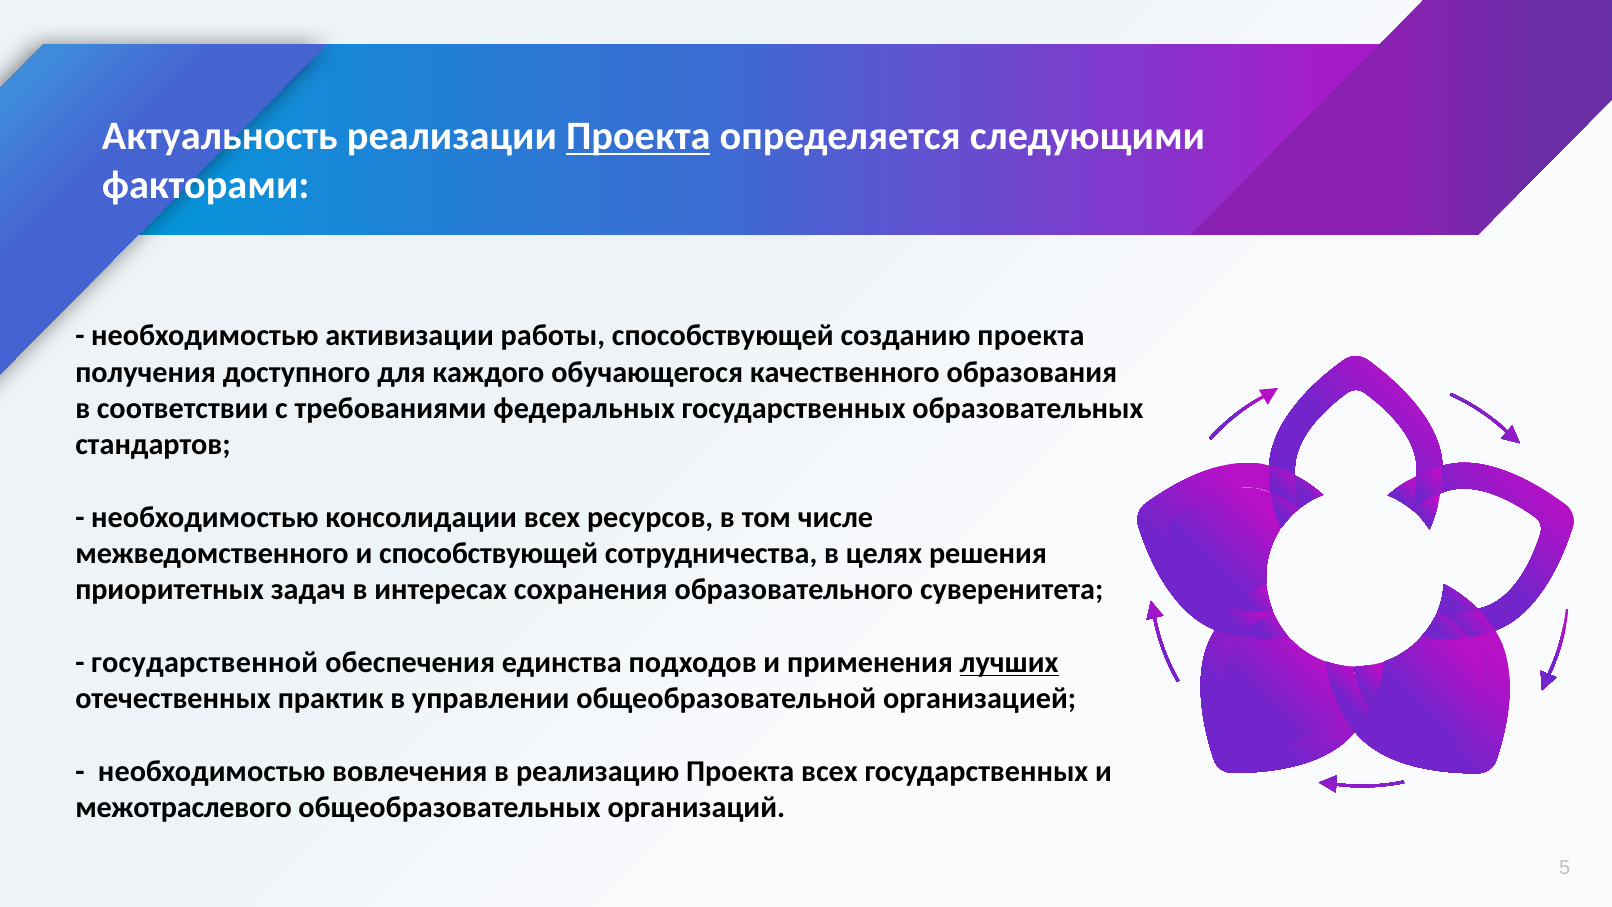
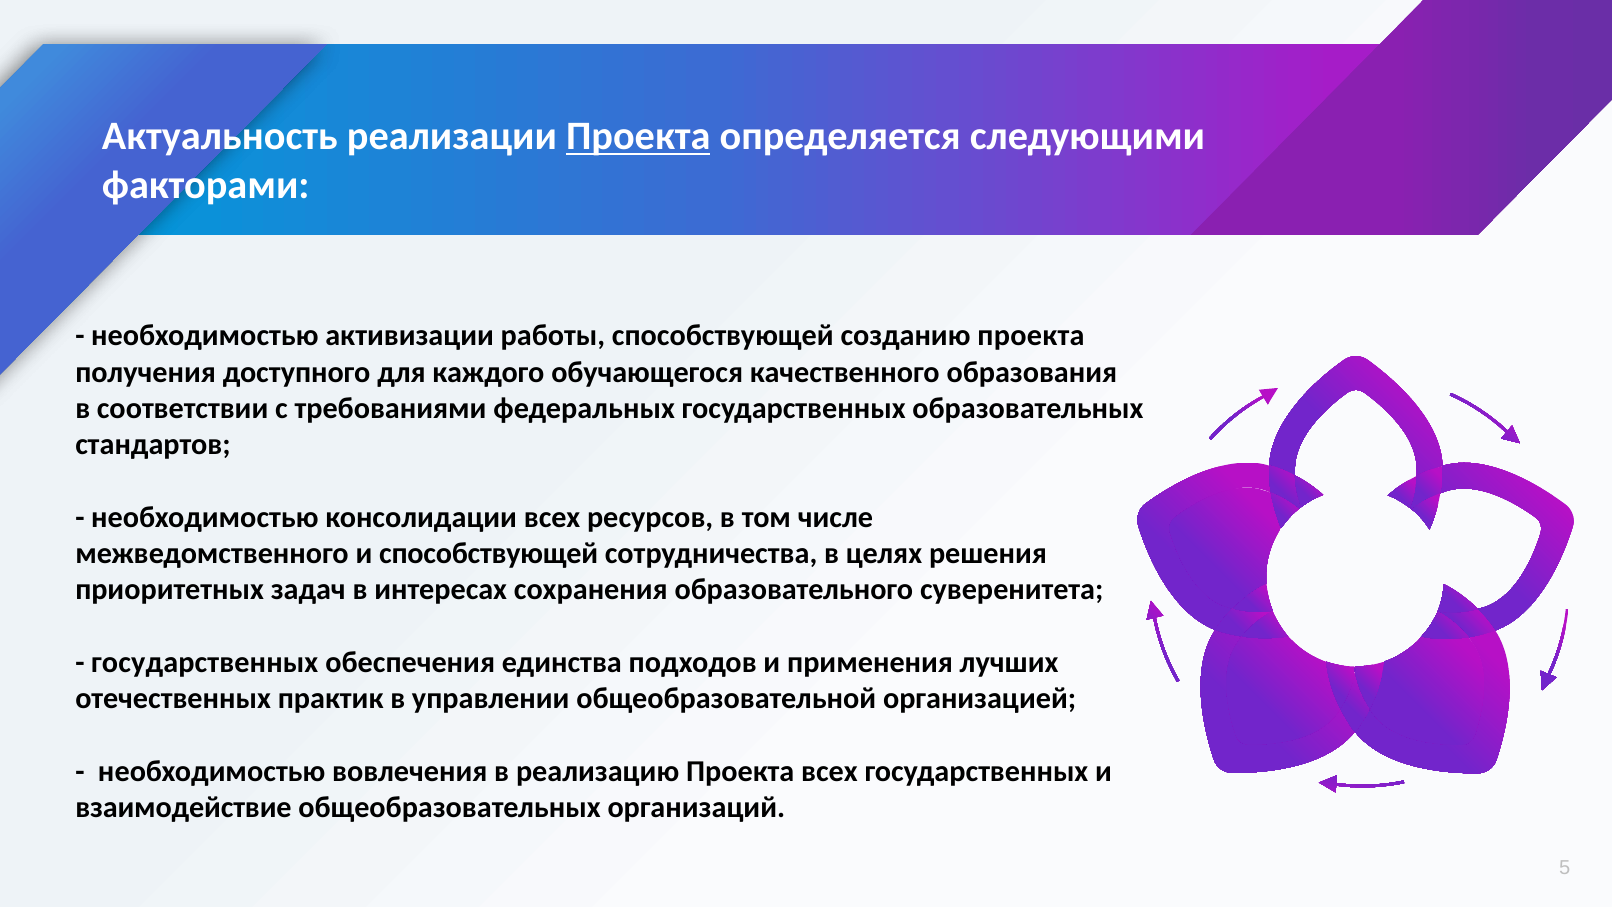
государственной at (205, 662): государственной -> государственных
лучших underline: present -> none
межотраслевого: межотраслевого -> взаимодействие
